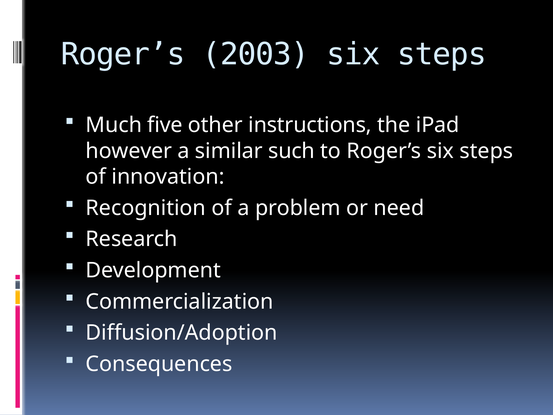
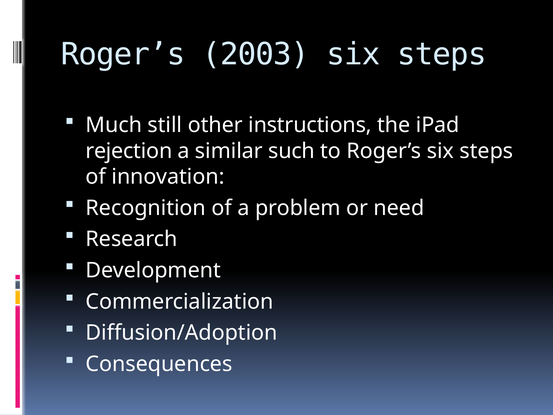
five: five -> still
however: however -> rejection
